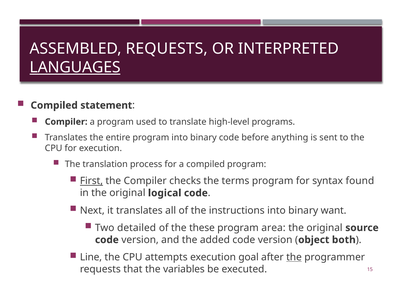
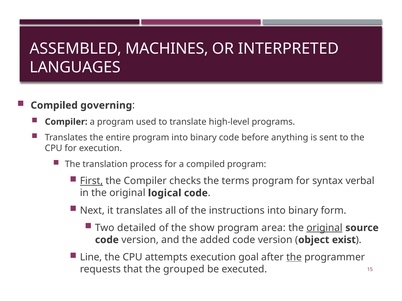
ASSEMBLED REQUESTS: REQUESTS -> MACHINES
LANGUAGES underline: present -> none
statement: statement -> governing
found: found -> verbal
want: want -> form
these: these -> show
original at (324, 228) underline: none -> present
both: both -> exist
variables: variables -> grouped
